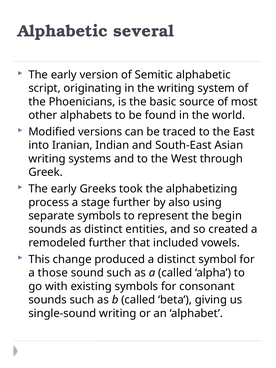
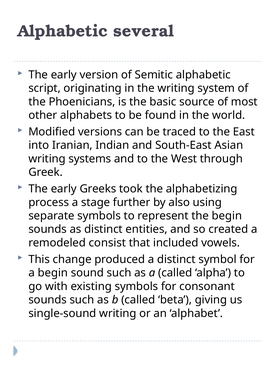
remodeled further: further -> consist
a those: those -> begin
